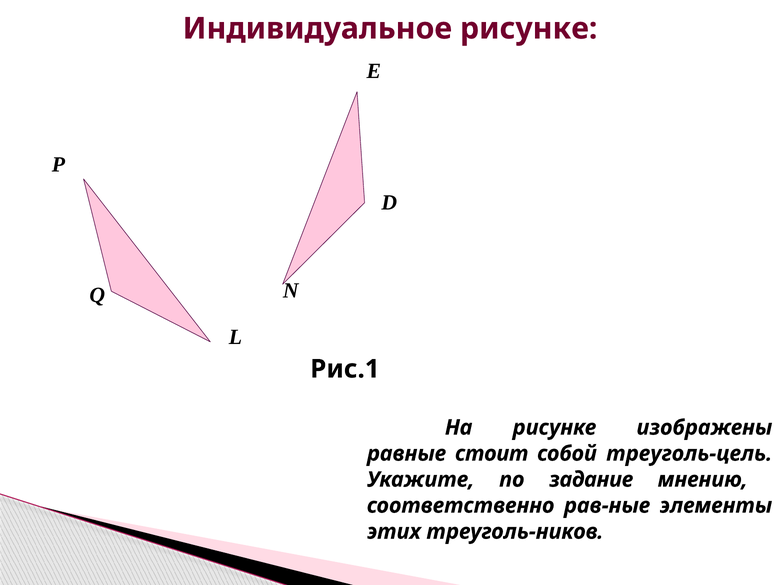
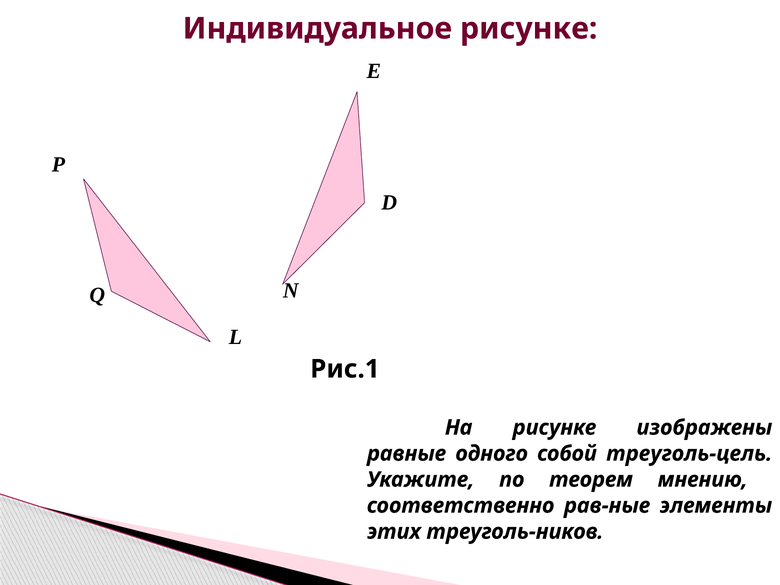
стоит: стоит -> одного
задание: задание -> теорем
